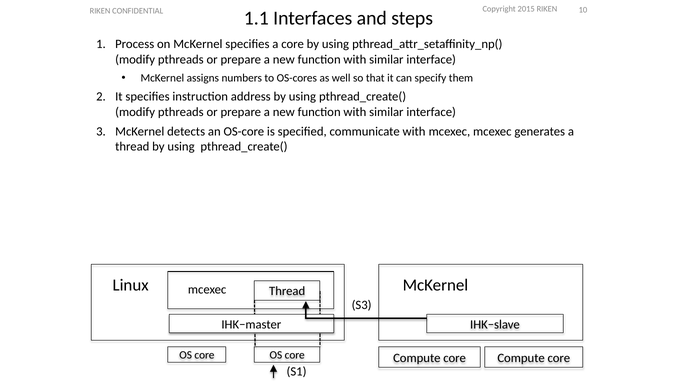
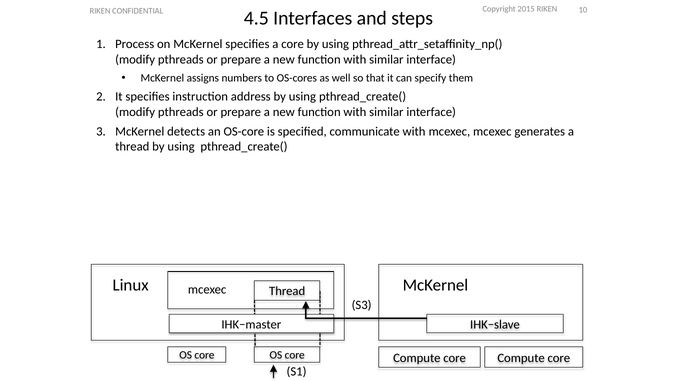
1.1: 1.1 -> 4.5
